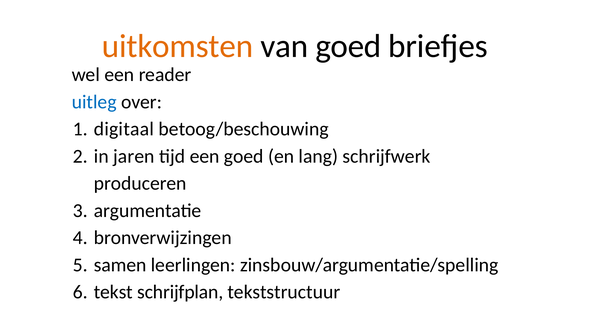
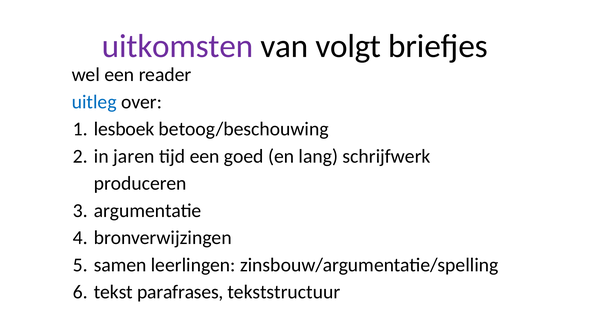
uitkomsten colour: orange -> purple
van goed: goed -> volgt
digitaal: digitaal -> lesboek
schrijfplan: schrijfplan -> parafrases
